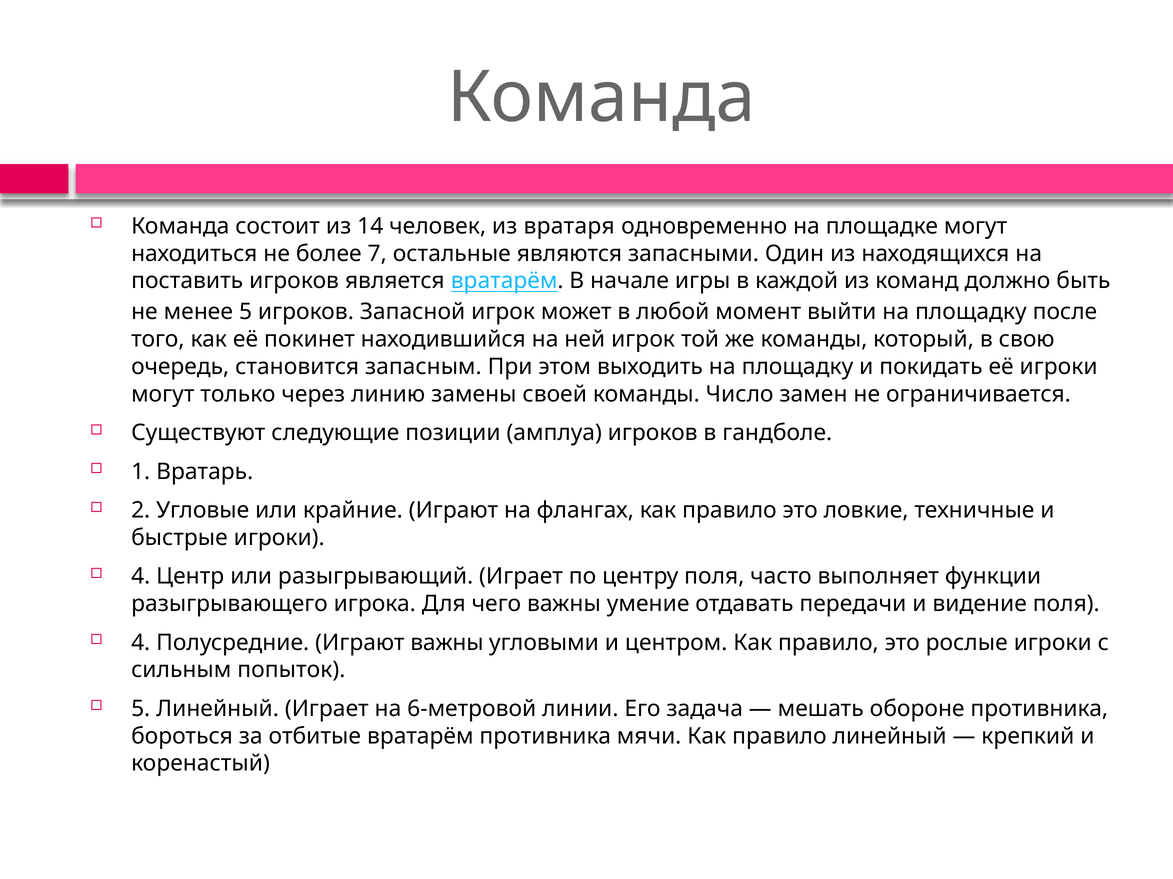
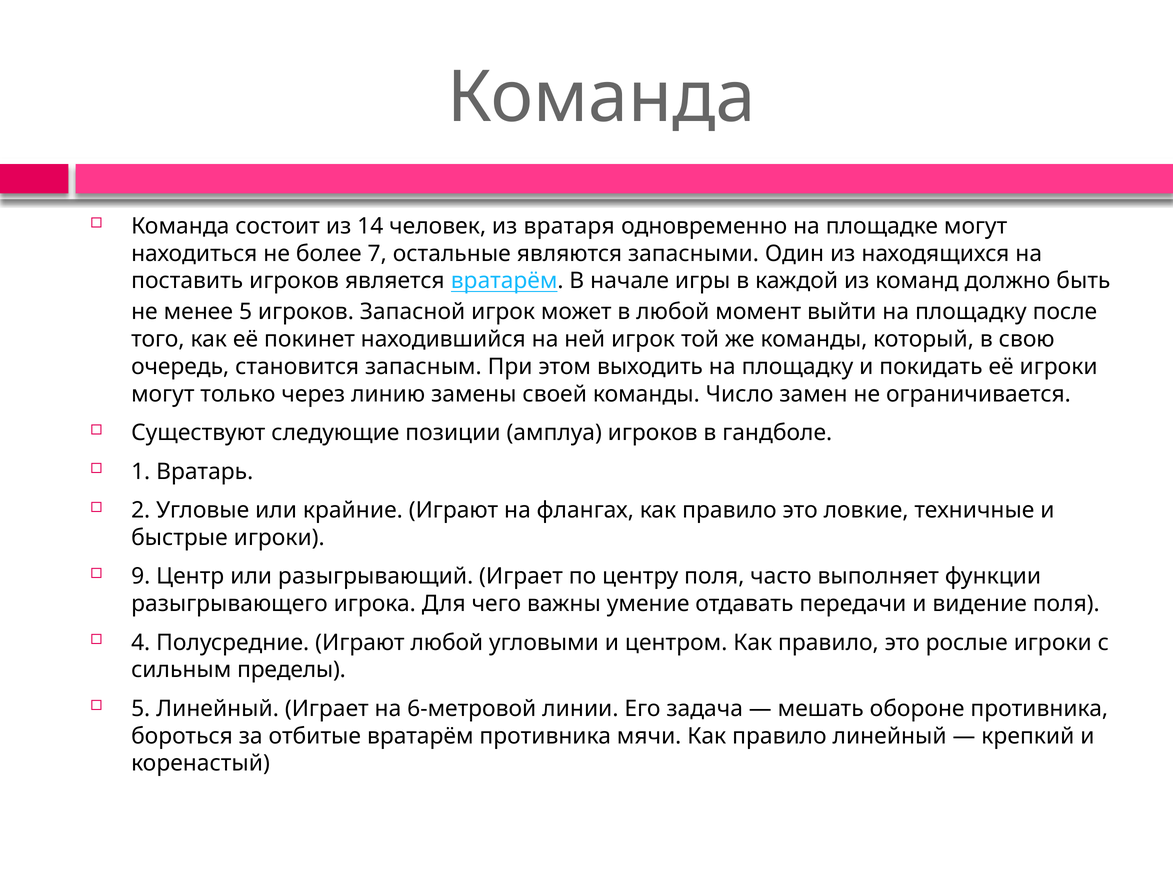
4 at (141, 577): 4 -> 9
Играют важны: важны -> любой
попыток: попыток -> пределы
